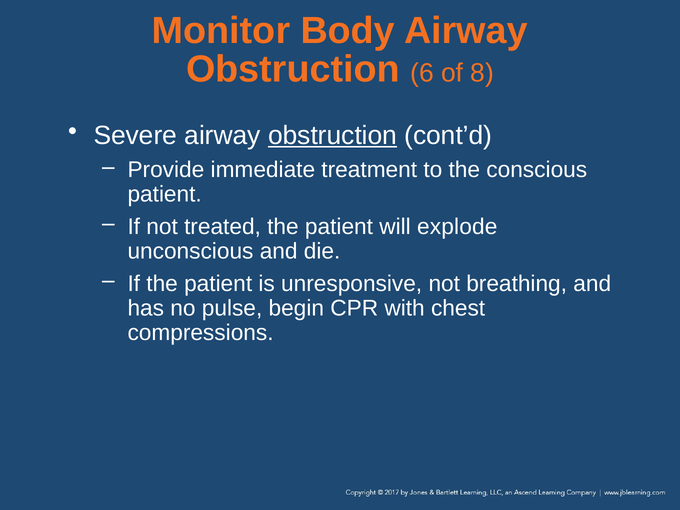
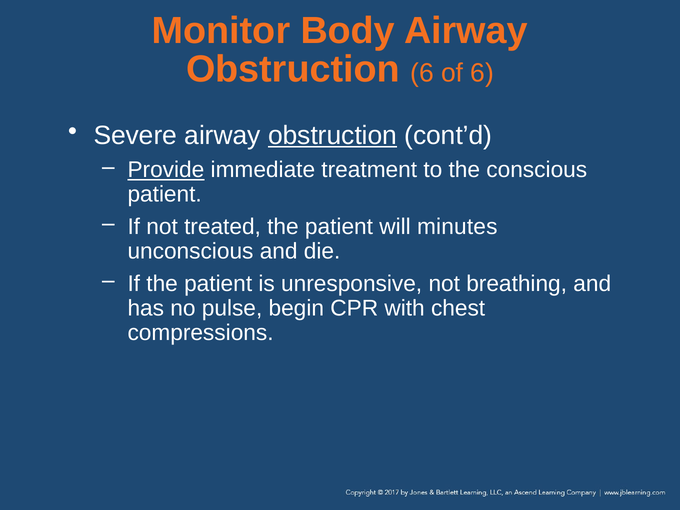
of 8: 8 -> 6
Provide underline: none -> present
explode: explode -> minutes
